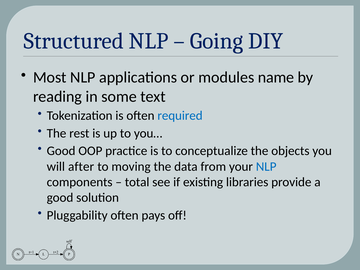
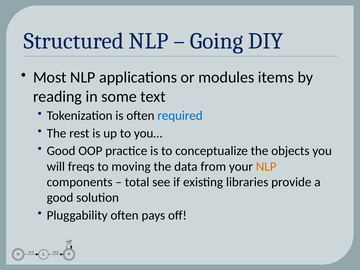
name: name -> items
after: after -> freqs
NLP at (266, 166) colour: blue -> orange
